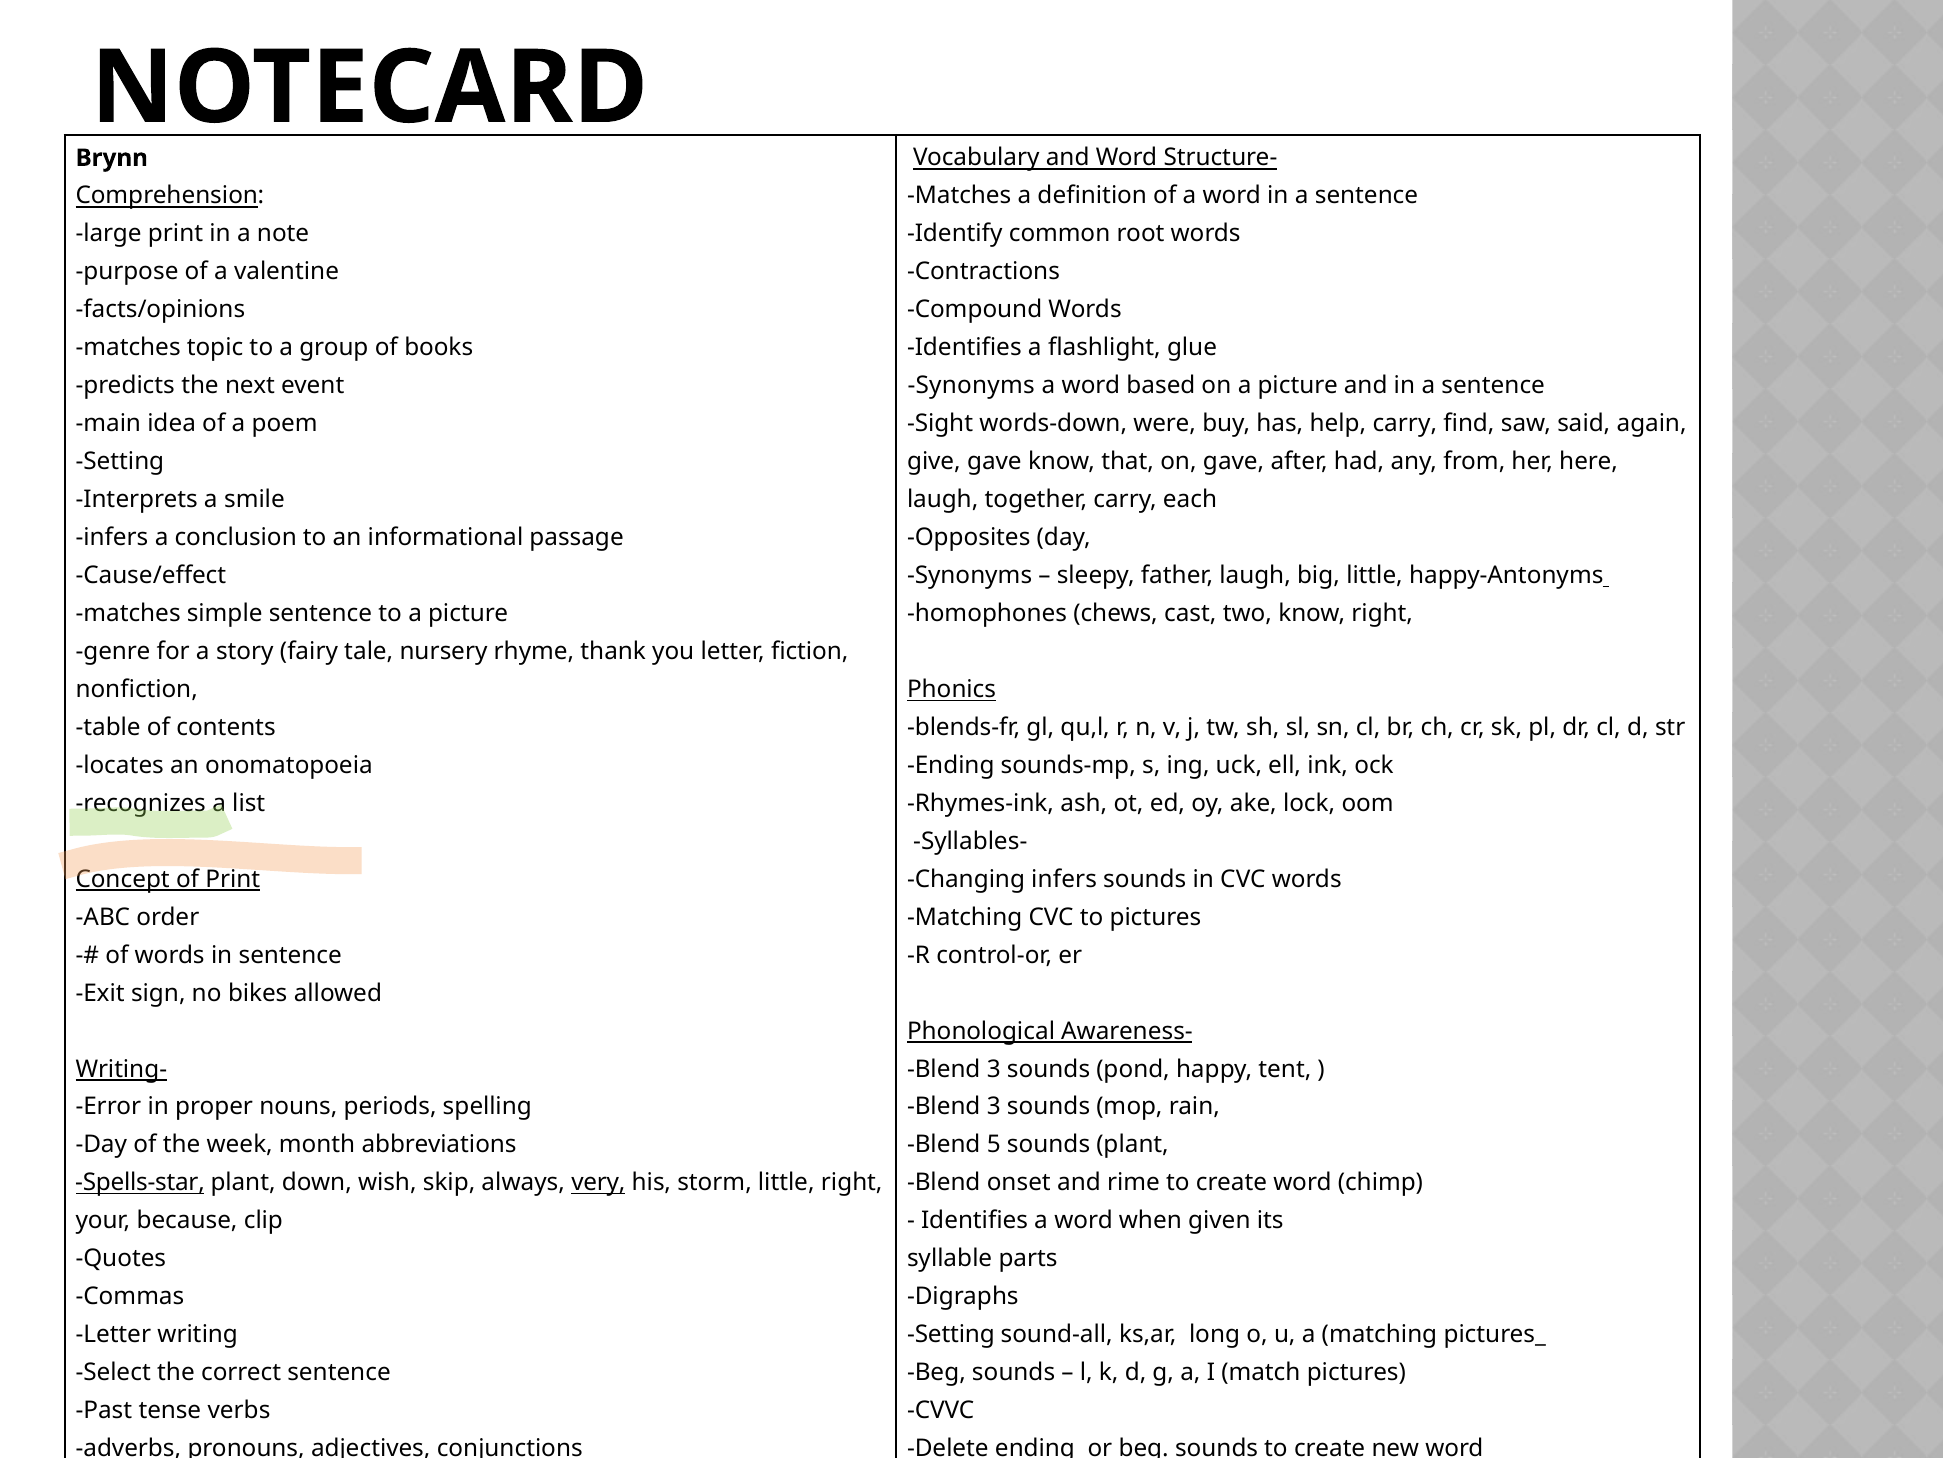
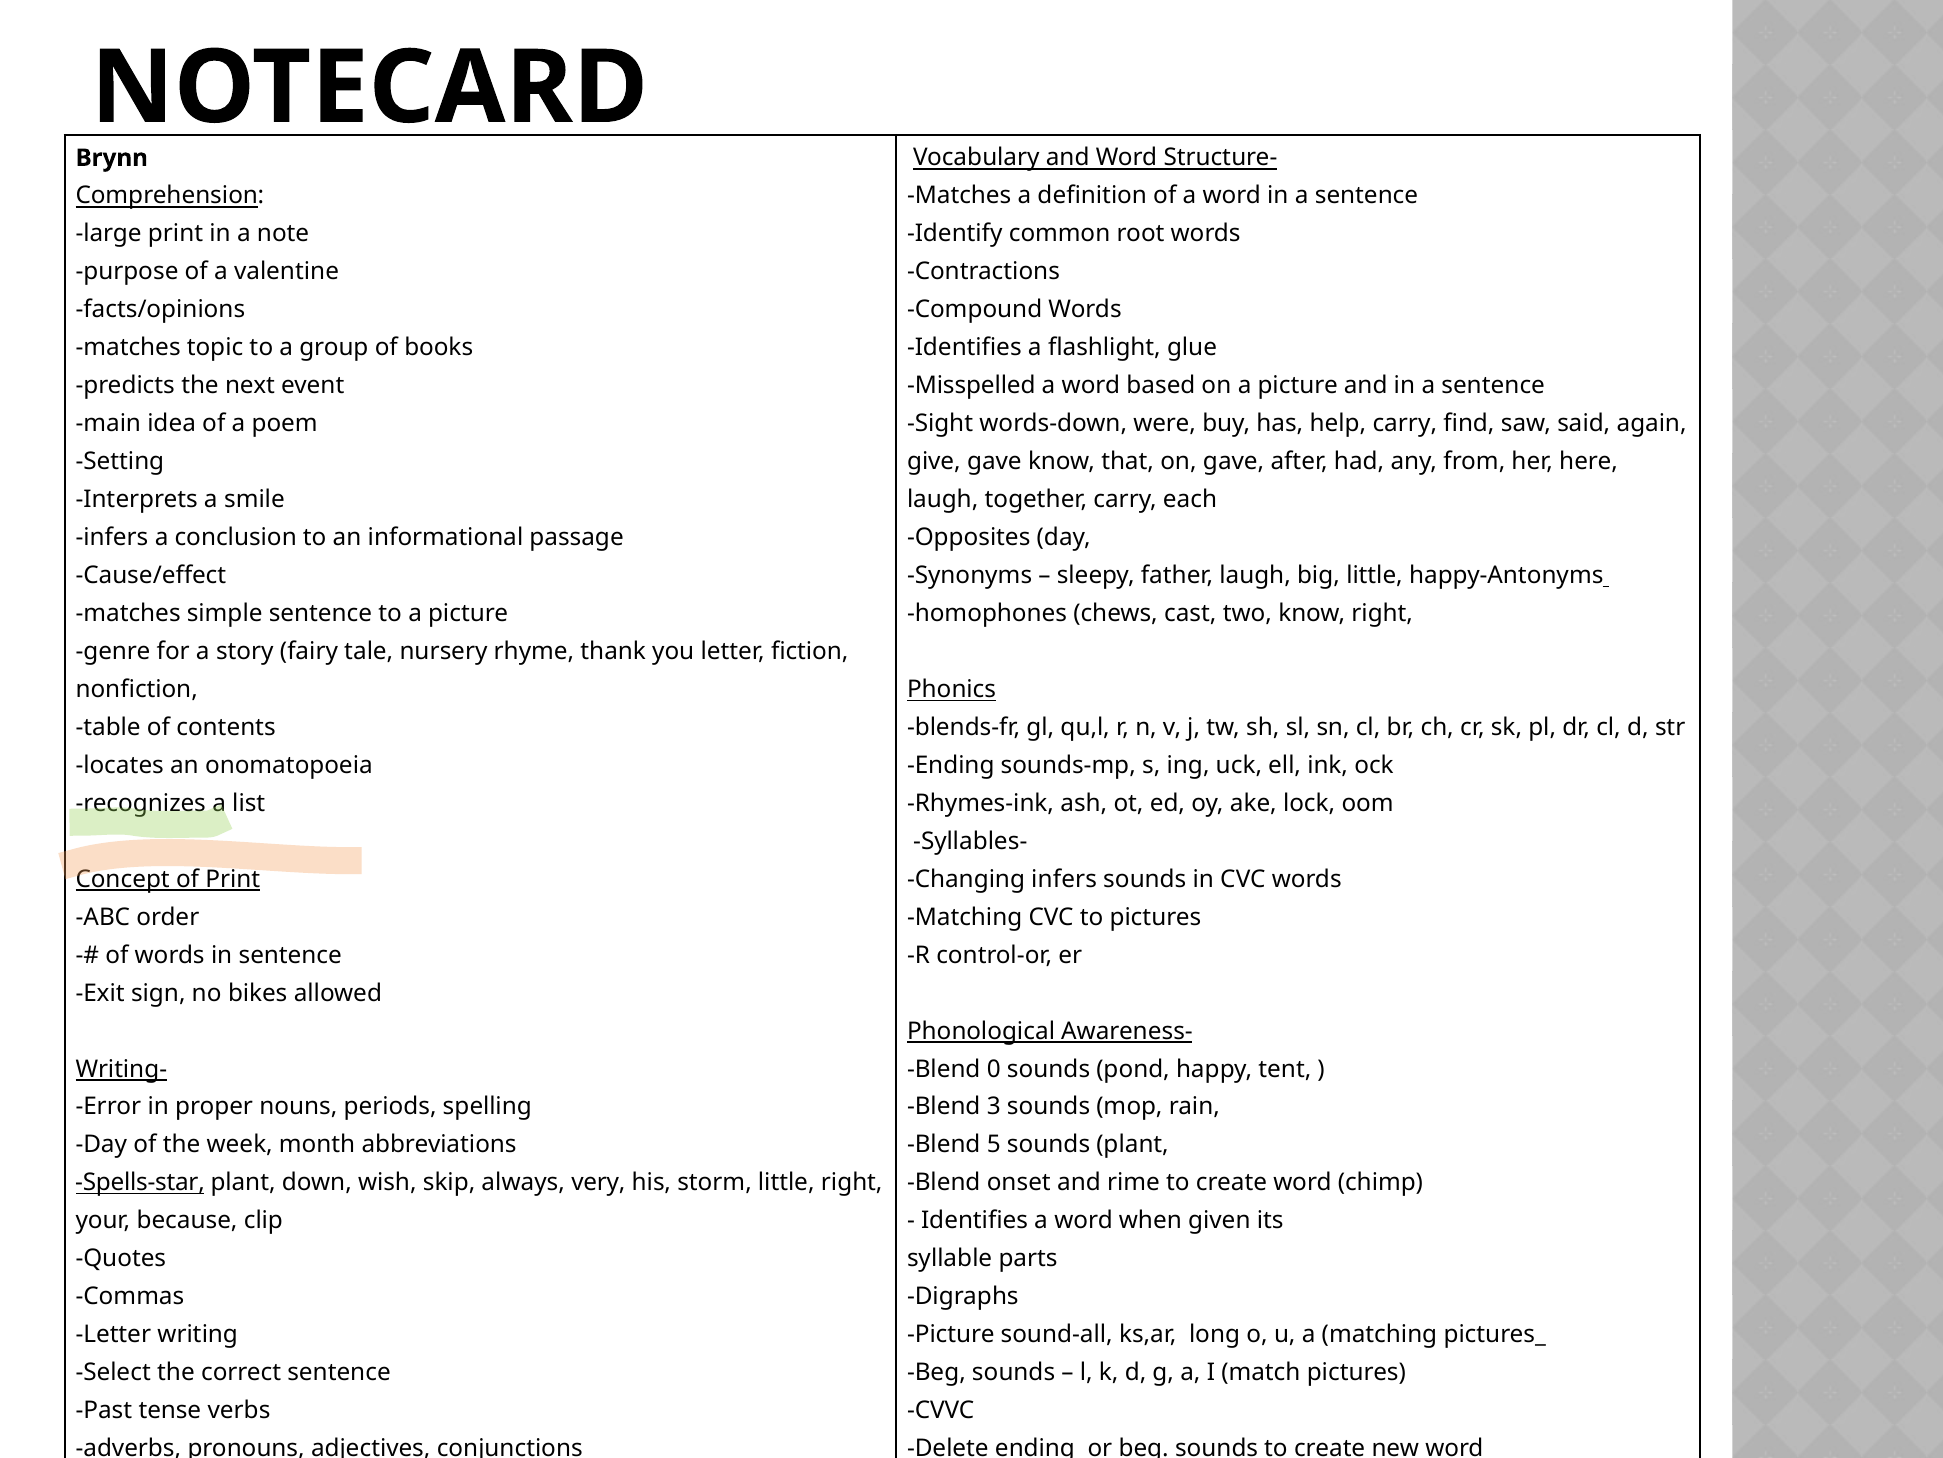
Synonyms at (971, 385): Synonyms -> Misspelled
3 at (994, 1068): 3 -> 0
very underline: present -> none
Setting at (951, 1334): Setting -> Picture
